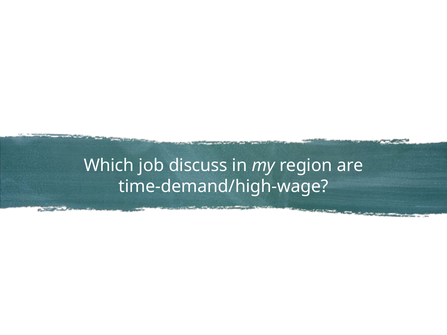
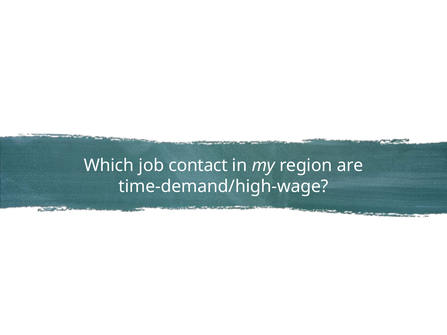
discuss: discuss -> contact
